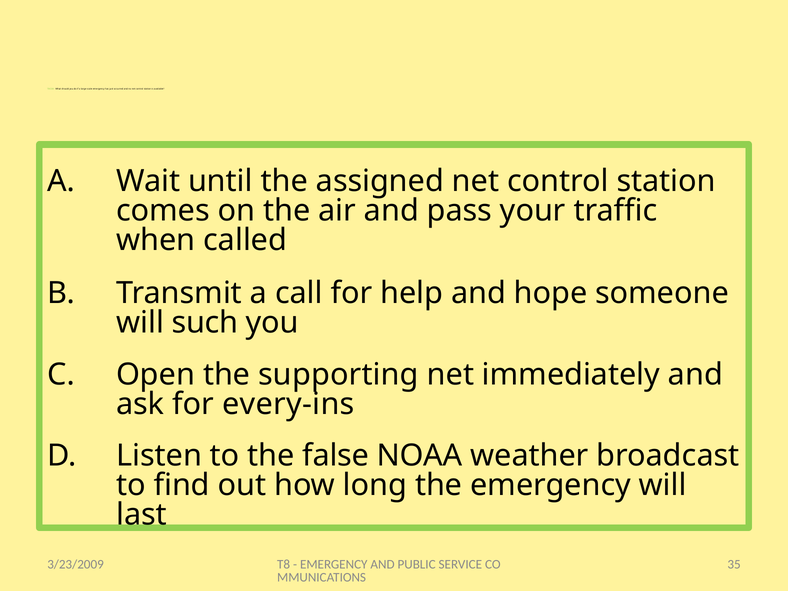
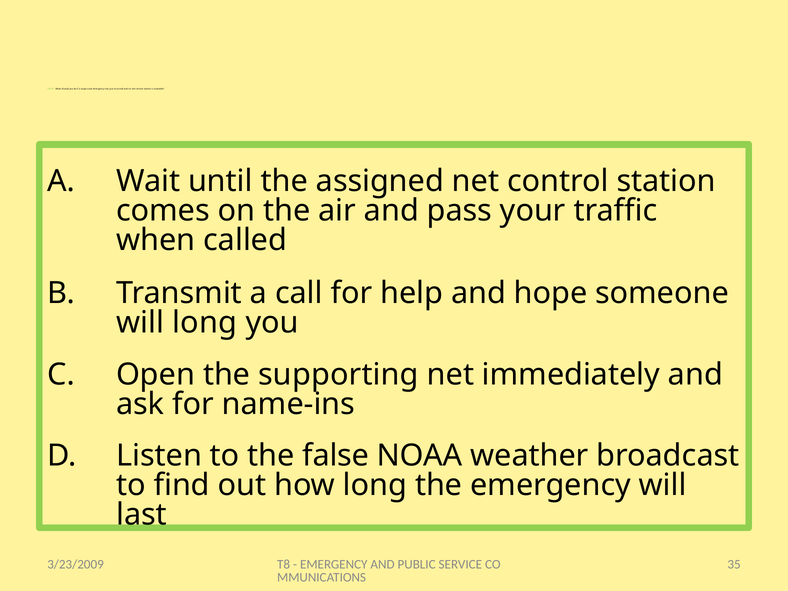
will such: such -> long
every-ins: every-ins -> name-ins
